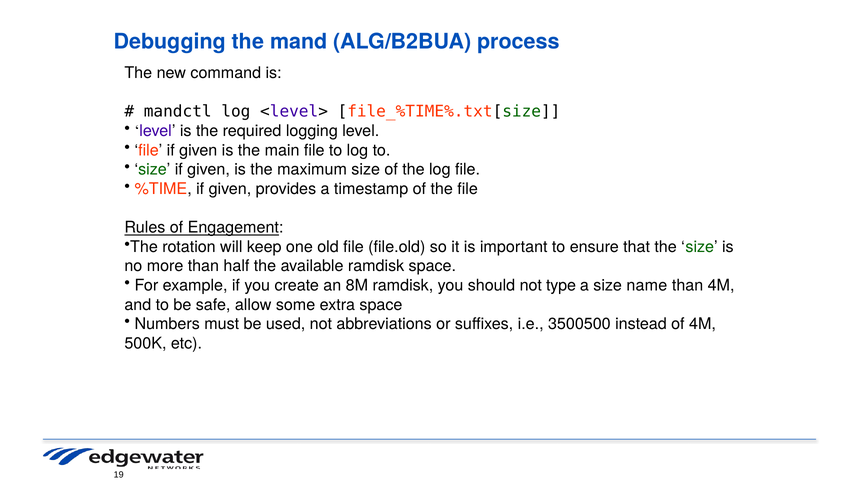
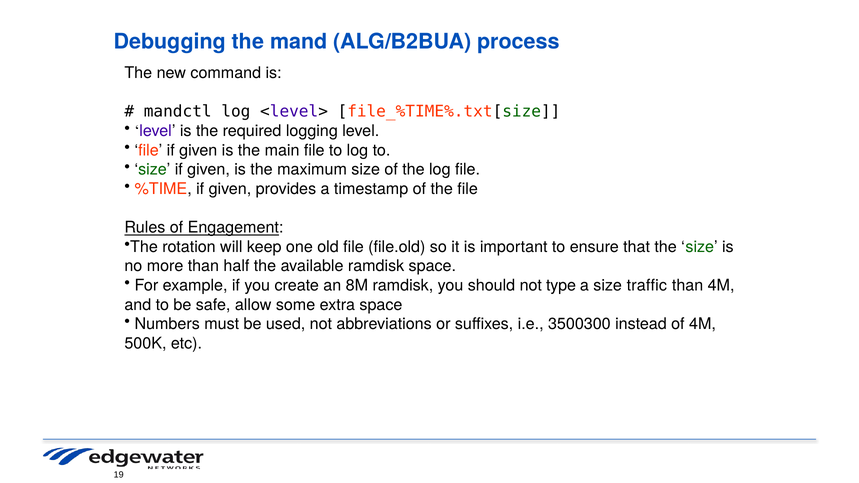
name: name -> traffic
3500500: 3500500 -> 3500300
